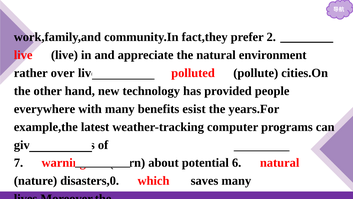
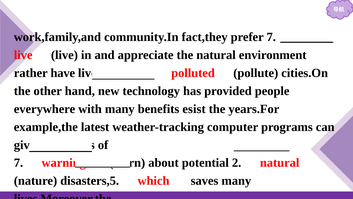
prefer 2: 2 -> 7
over: over -> have
6: 6 -> 2
disasters,0: disasters,0 -> disasters,5
